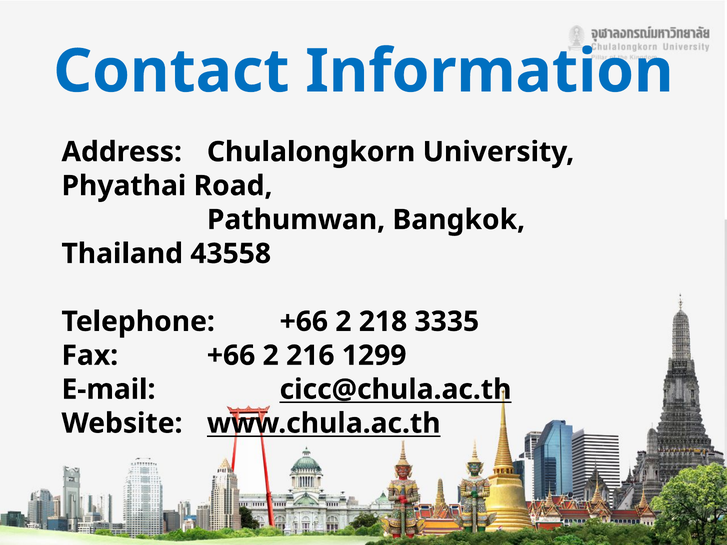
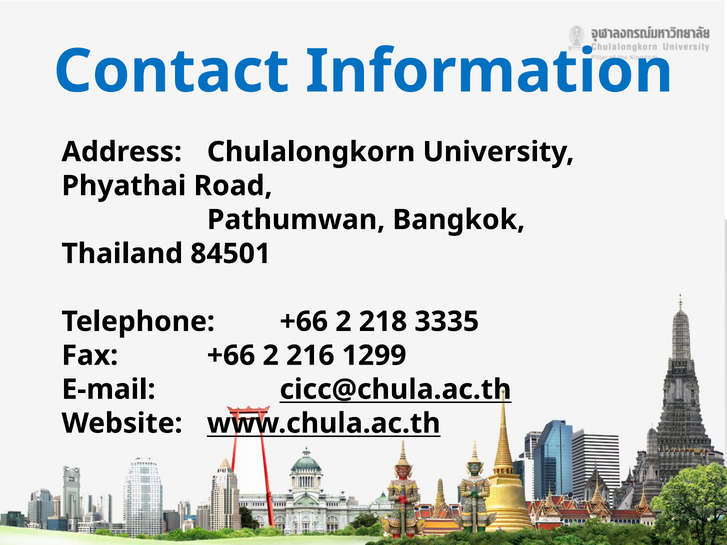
43558: 43558 -> 84501
